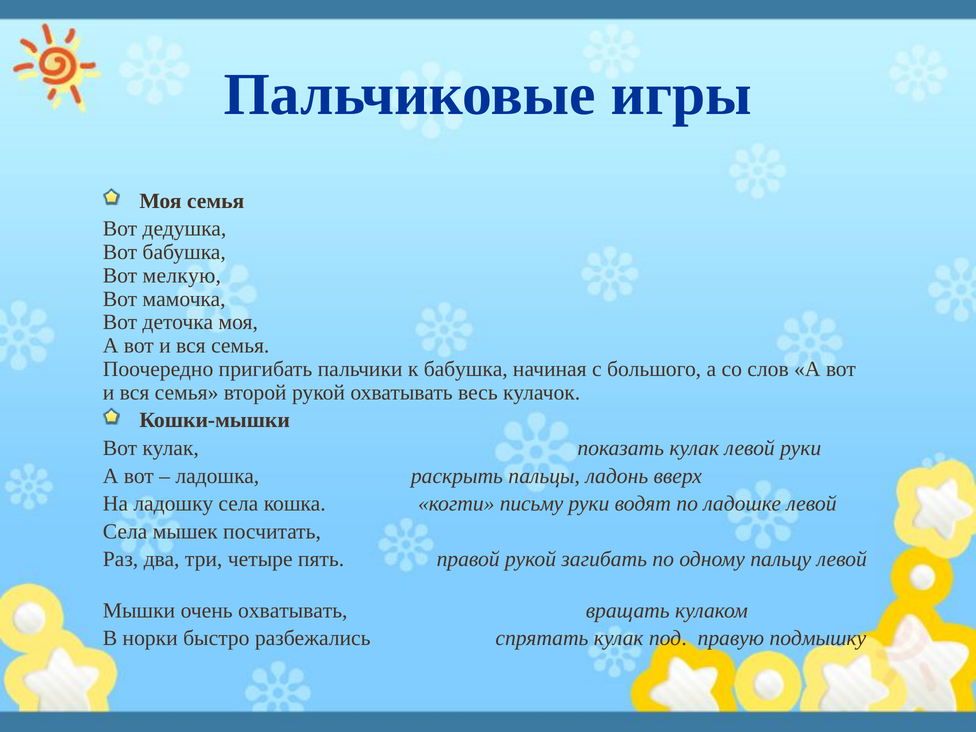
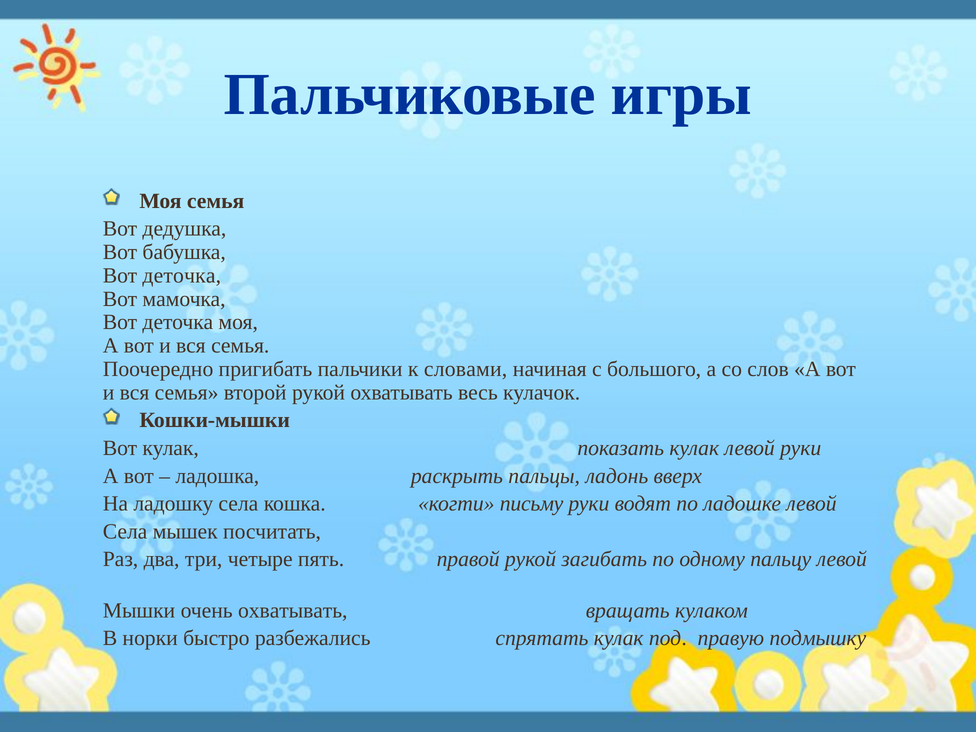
мелкую at (182, 276): мелкую -> деточка
к бабушка: бабушка -> словами
